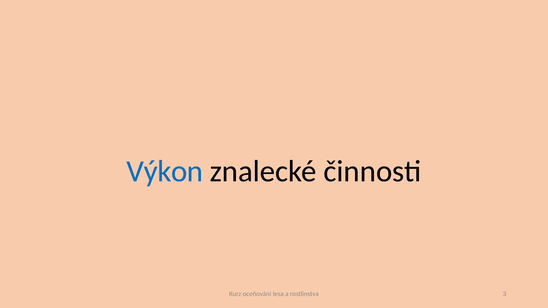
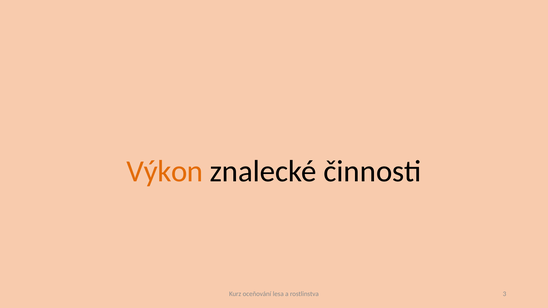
Výkon colour: blue -> orange
